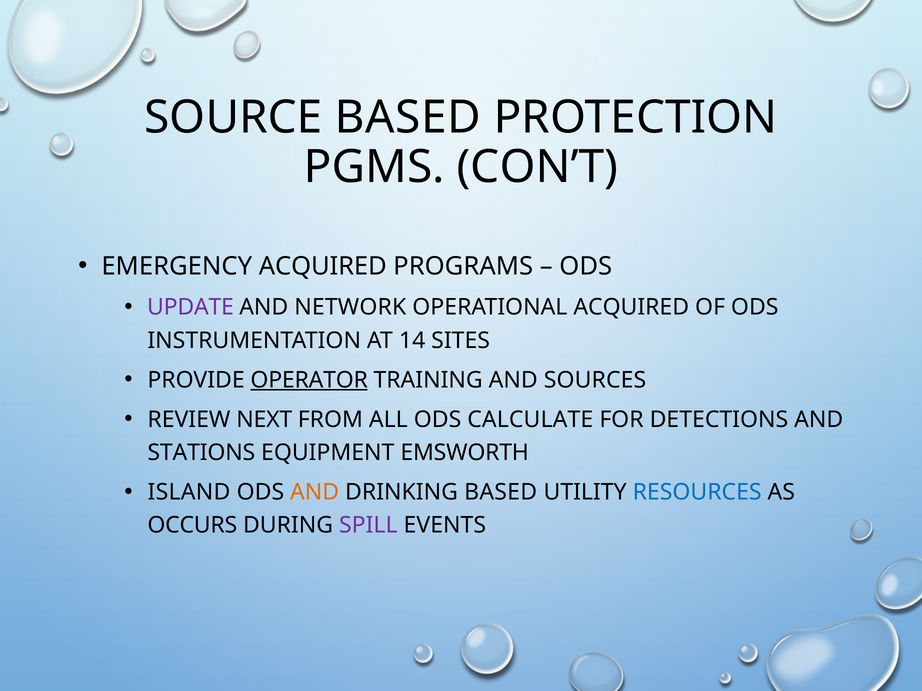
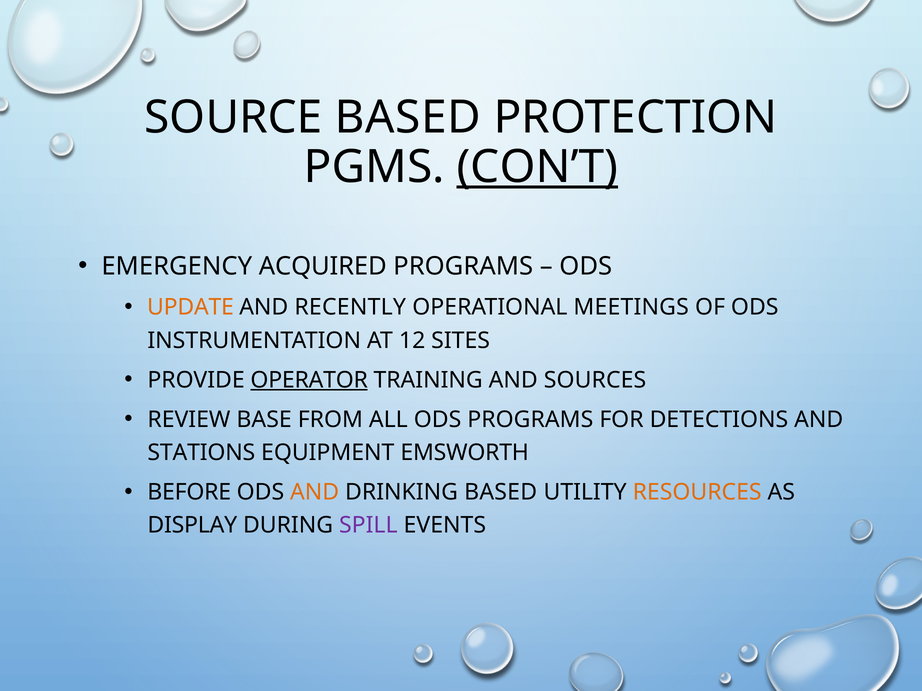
CON’T underline: none -> present
UPDATE colour: purple -> orange
NETWORK: NETWORK -> RECENTLY
OPERATIONAL ACQUIRED: ACQUIRED -> MEETINGS
14: 14 -> 12
NEXT: NEXT -> BASE
ODS CALCULATE: CALCULATE -> PROGRAMS
ISLAND: ISLAND -> BEFORE
RESOURCES colour: blue -> orange
OCCURS: OCCURS -> DISPLAY
